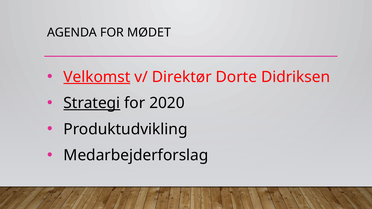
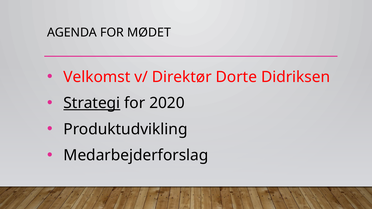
Velkomst underline: present -> none
